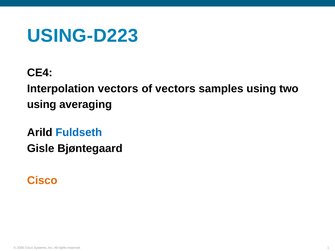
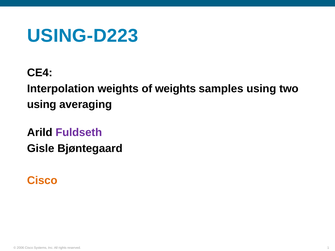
Interpolation vectors: vectors -> weights
of vectors: vectors -> weights
Fuldseth colour: blue -> purple
